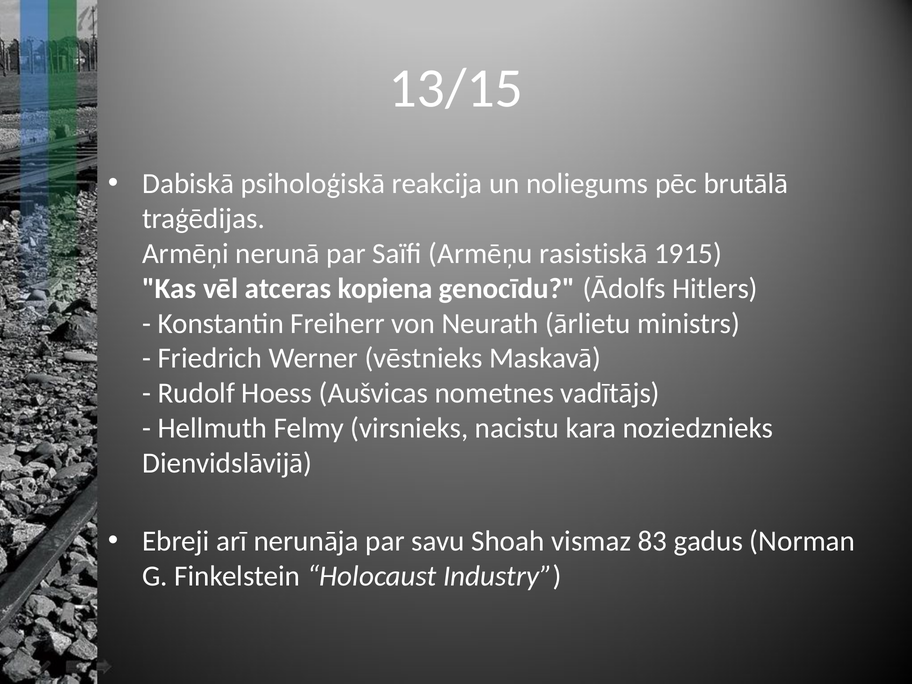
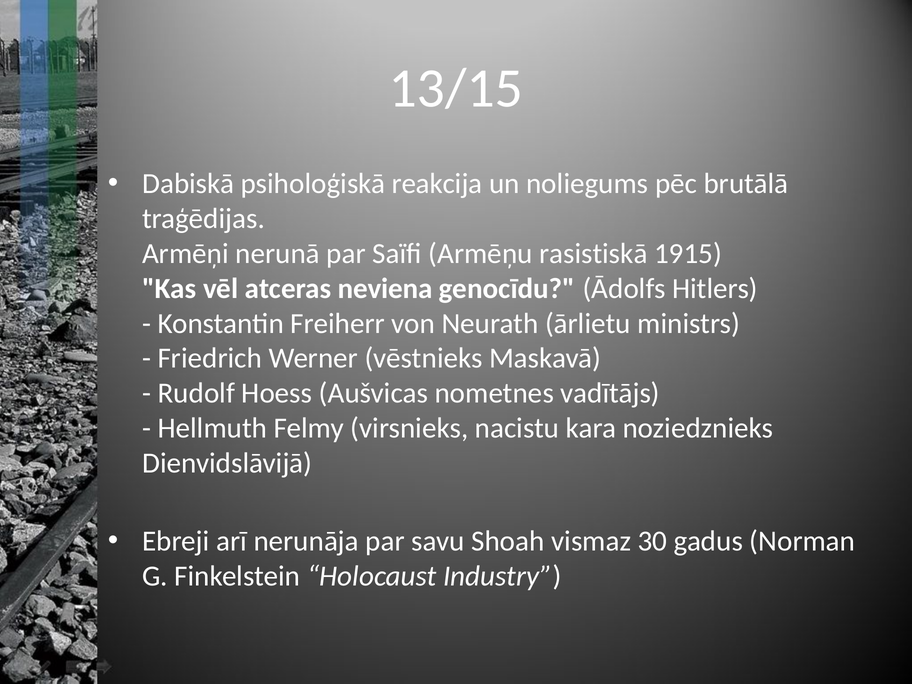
kopiena: kopiena -> neviena
83: 83 -> 30
